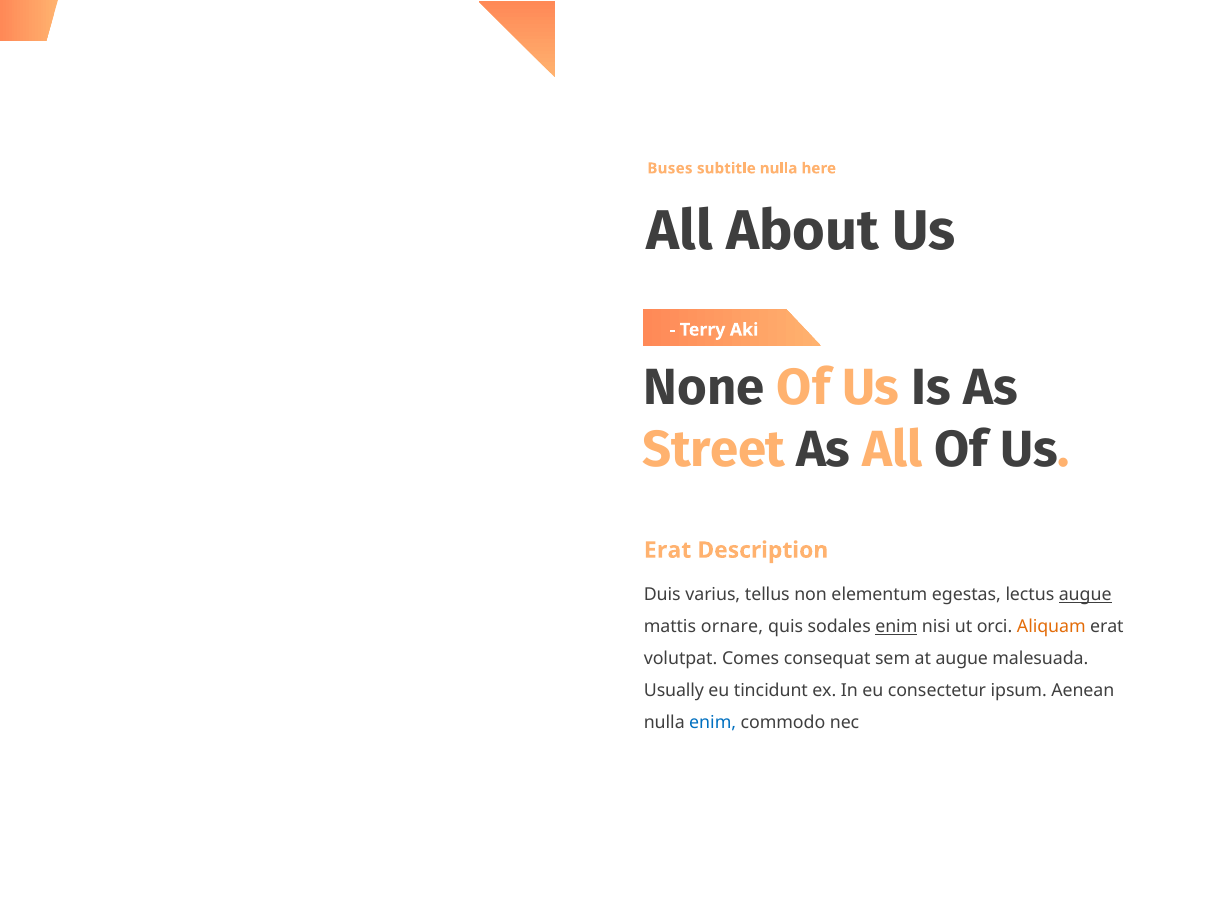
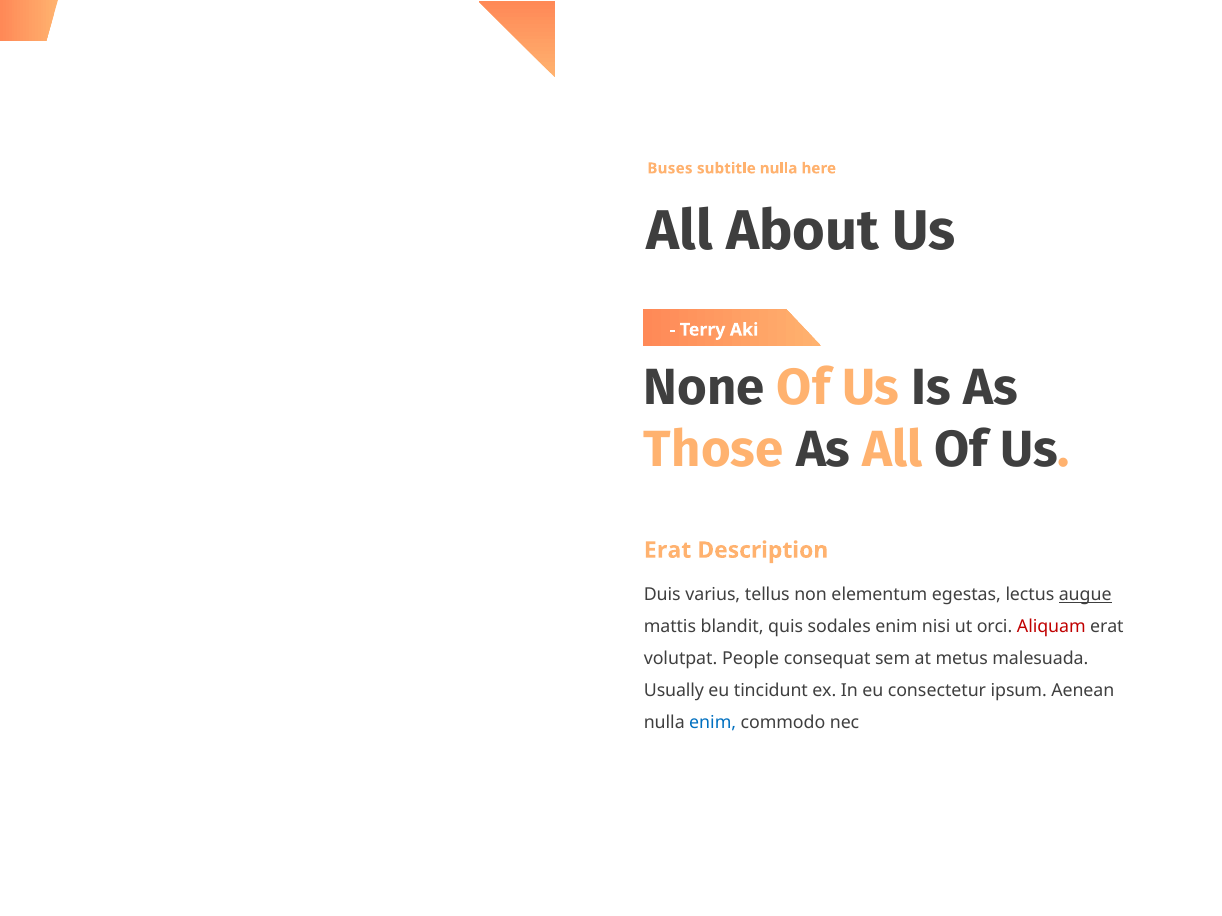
Street: Street -> Those
ornare: ornare -> blandit
enim at (896, 627) underline: present -> none
Aliquam colour: orange -> red
Comes: Comes -> People
at augue: augue -> metus
